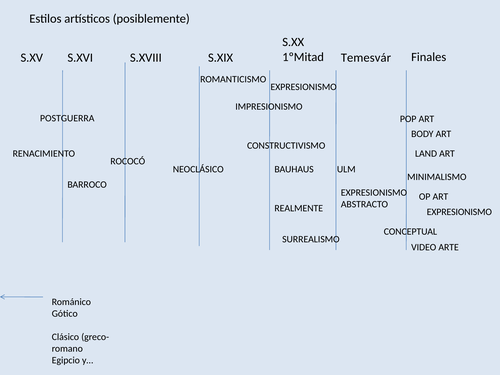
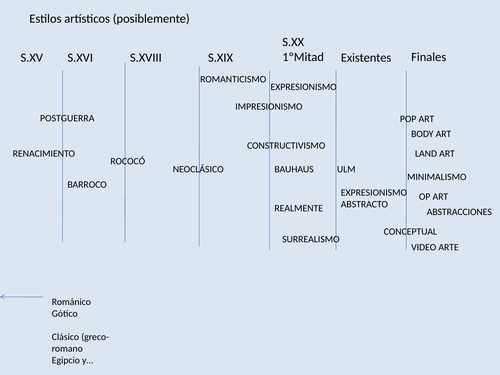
Temesvár: Temesvár -> Existentes
EXPRESIONISMO at (459, 212): EXPRESIONISMO -> ABSTRACCIONES
